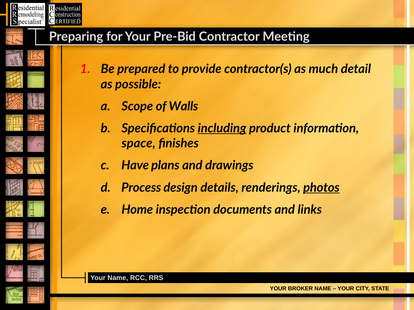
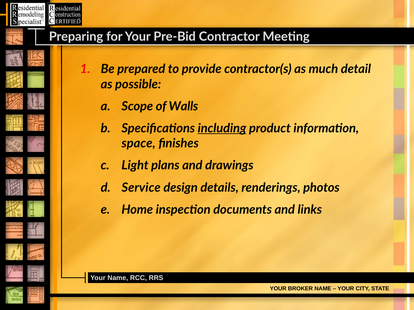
Have: Have -> Light
Process: Process -> Service
photos underline: present -> none
